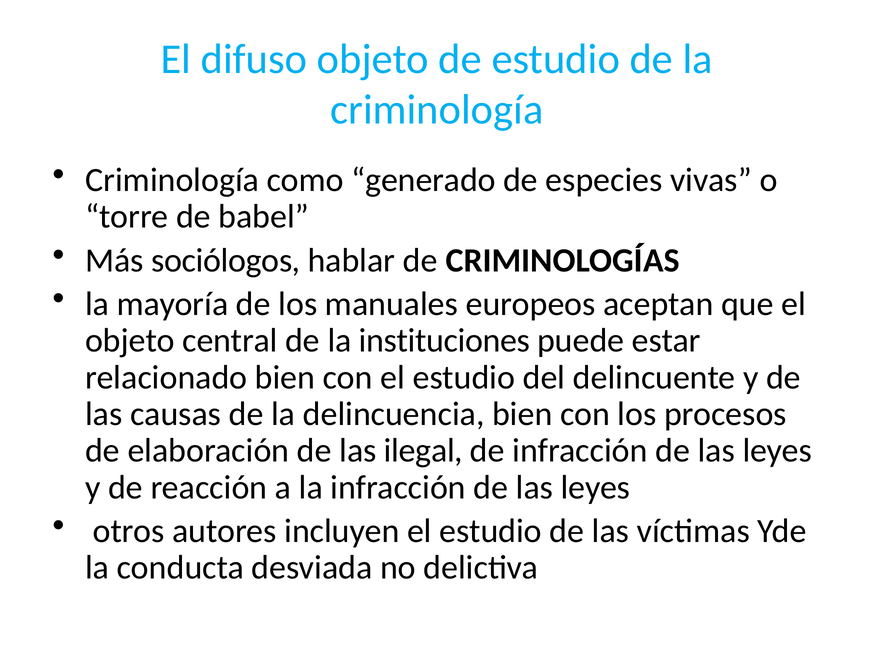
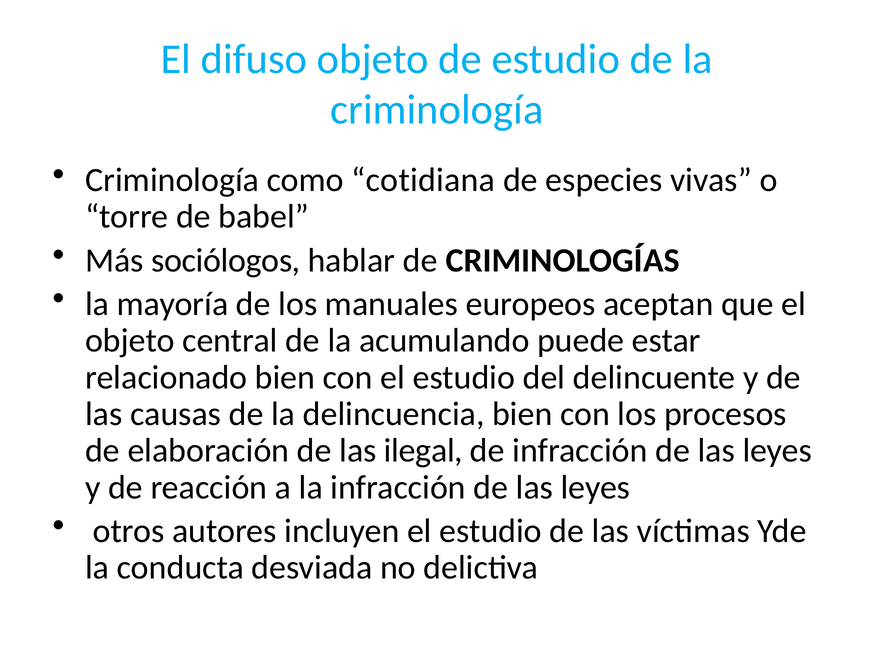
generado: generado -> cotidiana
instituciones: instituciones -> acumulando
